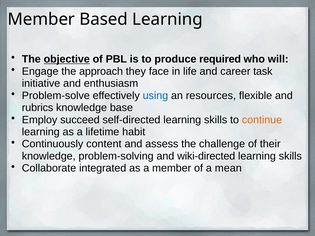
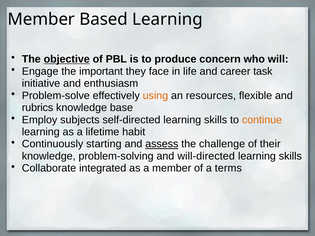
required: required -> concern
approach: approach -> important
using colour: blue -> orange
succeed: succeed -> subjects
content: content -> starting
assess underline: none -> present
wiki-directed: wiki-directed -> will-directed
mean: mean -> terms
